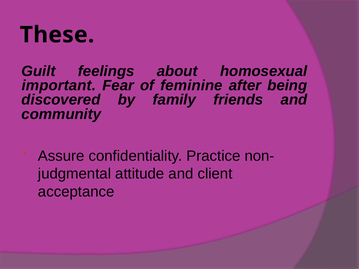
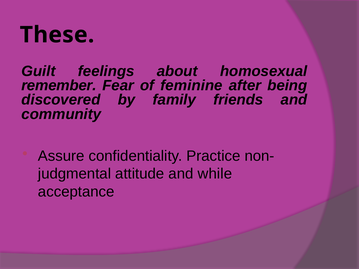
important: important -> remember
client: client -> while
